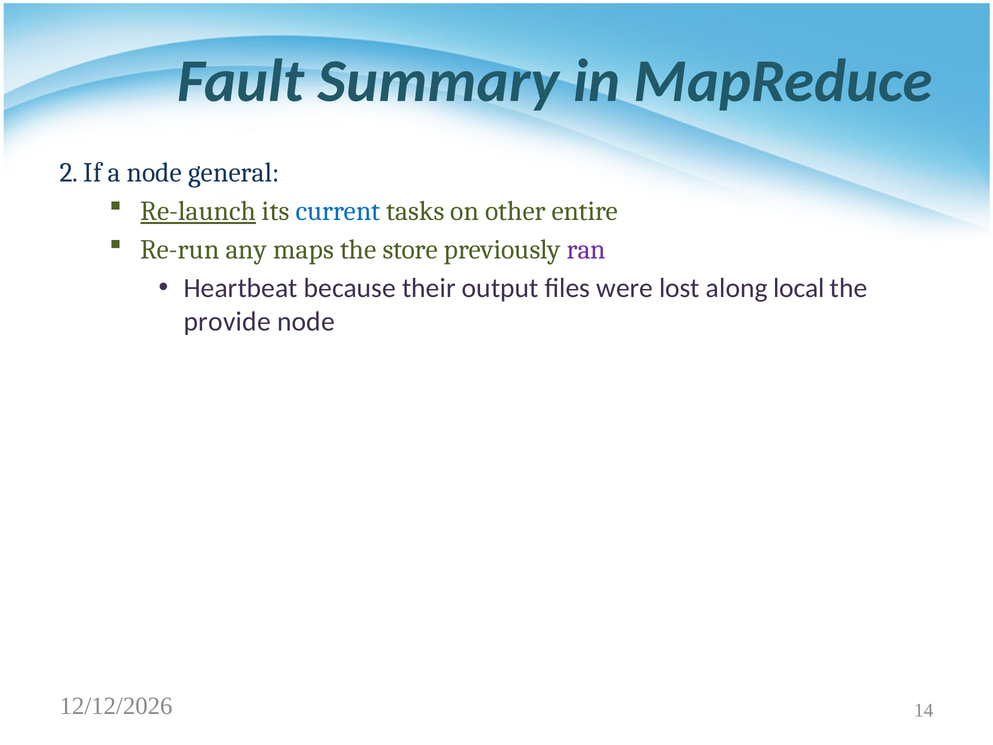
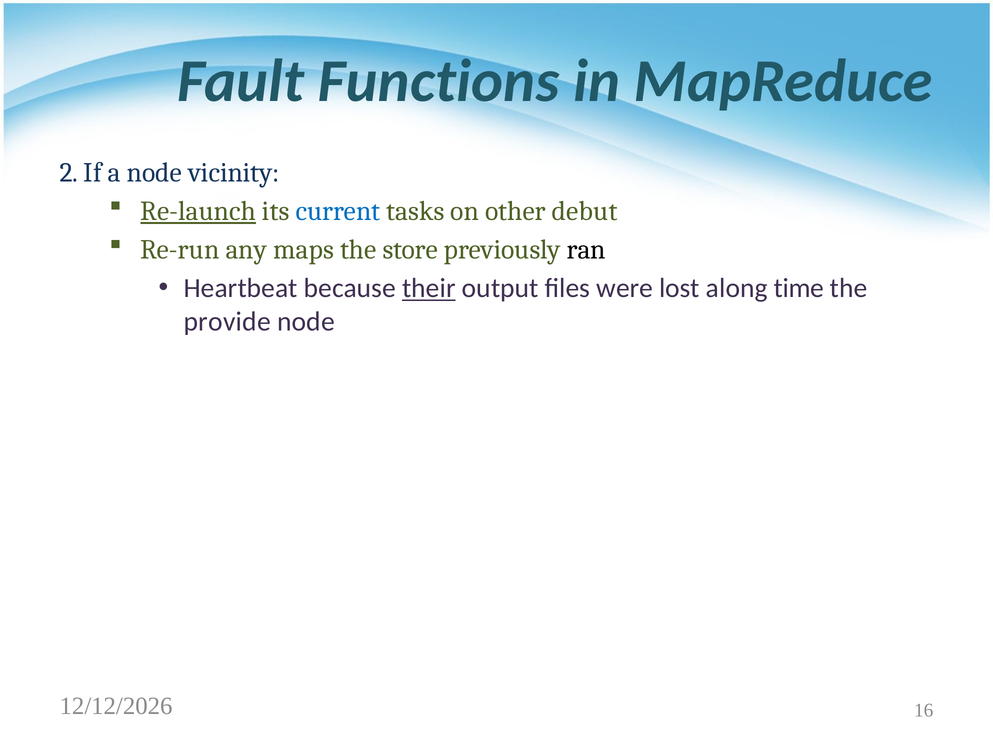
Summary: Summary -> Functions
general: general -> vicinity
entire: entire -> debut
ran colour: purple -> black
their underline: none -> present
local: local -> time
14: 14 -> 16
